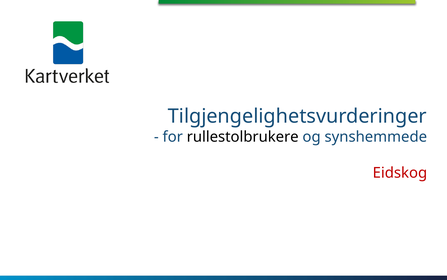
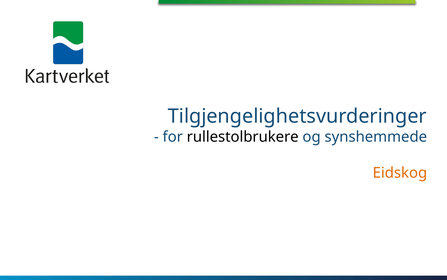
Eidskog colour: red -> orange
